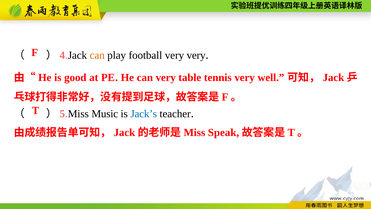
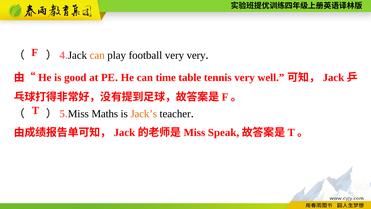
can very: very -> time
Music: Music -> Maths
Jack’s colour: blue -> orange
